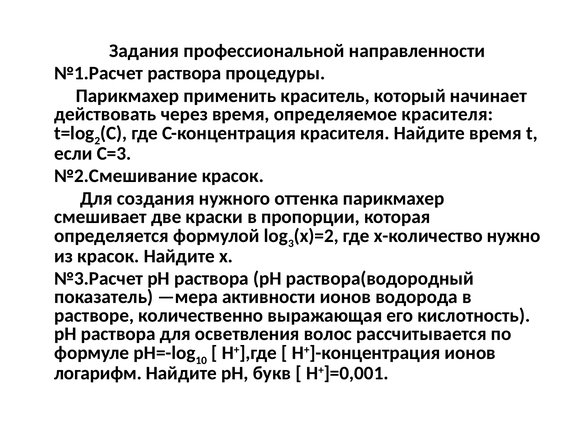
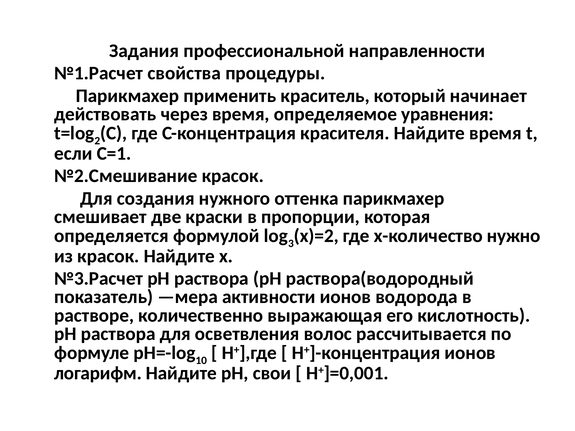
№1.Расчет раствора: раствора -> свойства
определяемое красителя: красителя -> уравнения
С=3: С=3 -> С=1
букв: букв -> свои
